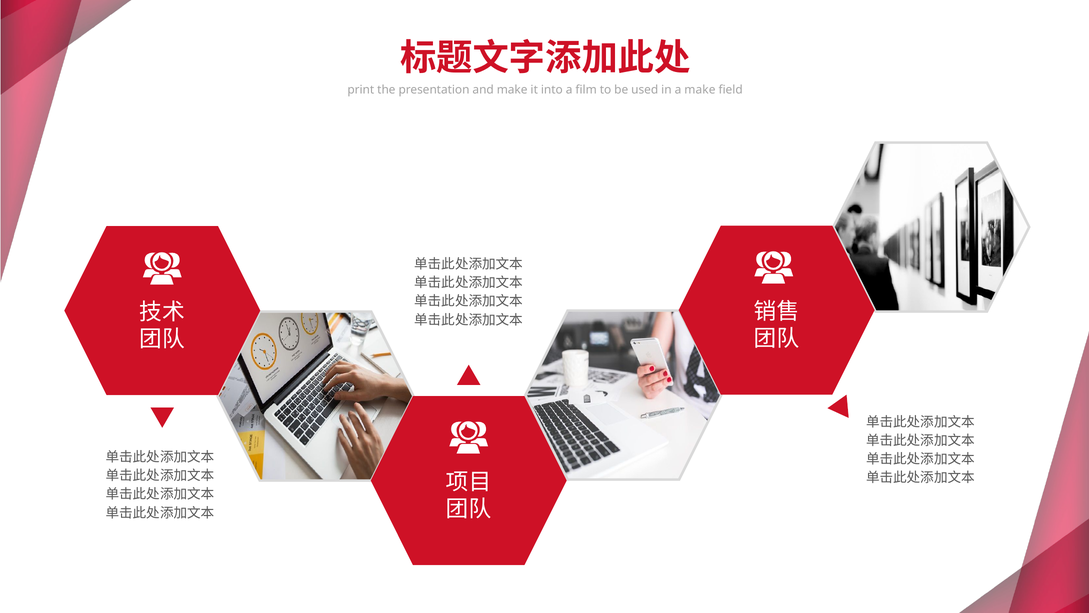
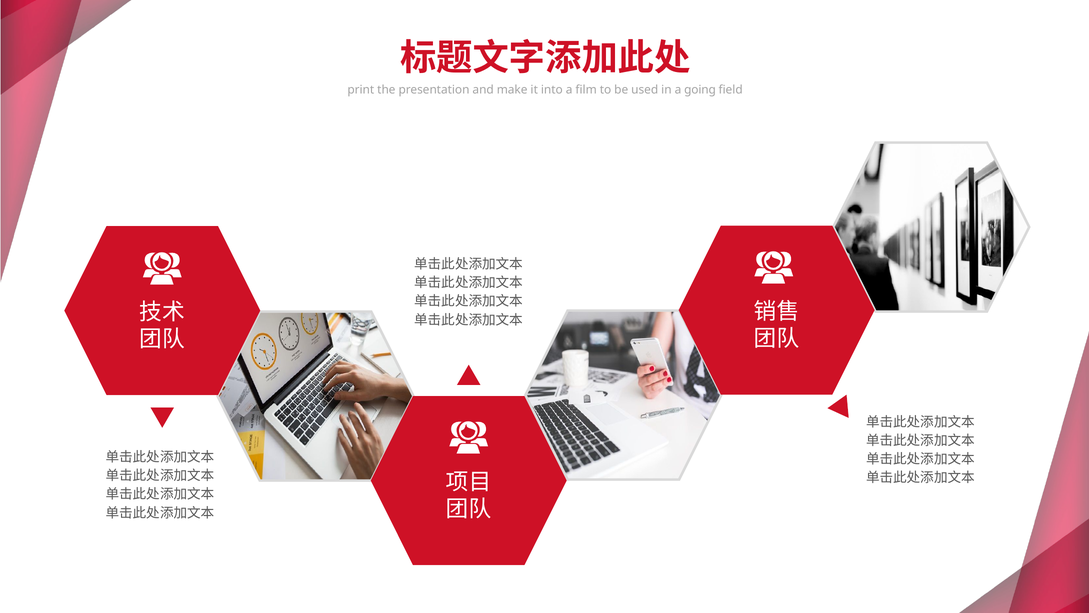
a make: make -> going
